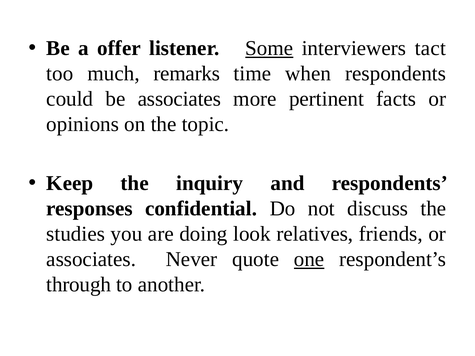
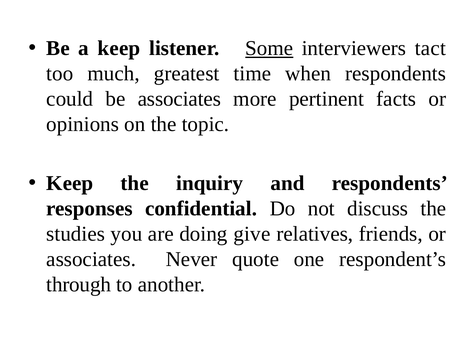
a offer: offer -> keep
remarks: remarks -> greatest
look: look -> give
one underline: present -> none
